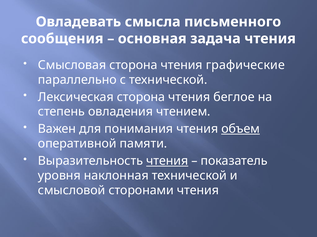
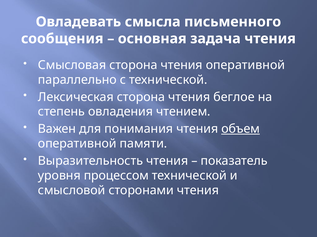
чтения графические: графические -> оперативной
чтения at (167, 161) underline: present -> none
наклонная: наклонная -> процессом
